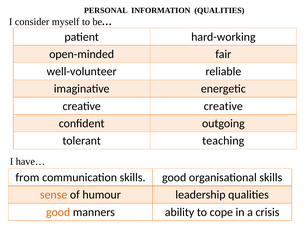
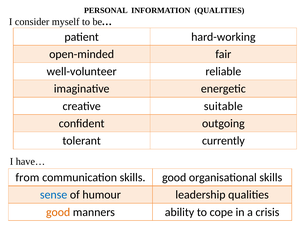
creative creative: creative -> suitable
teaching: teaching -> currently
sense colour: orange -> blue
